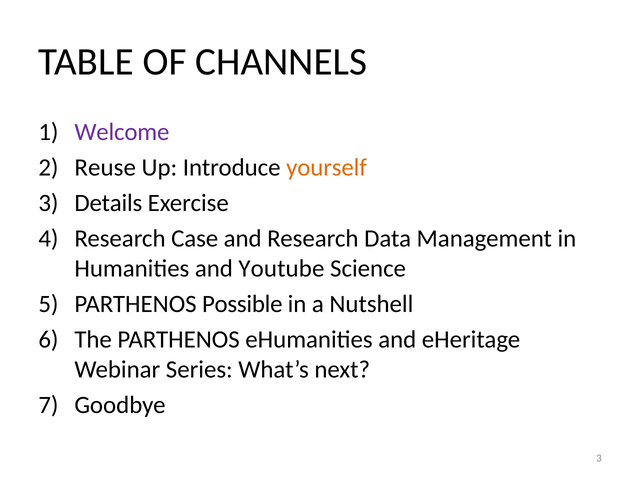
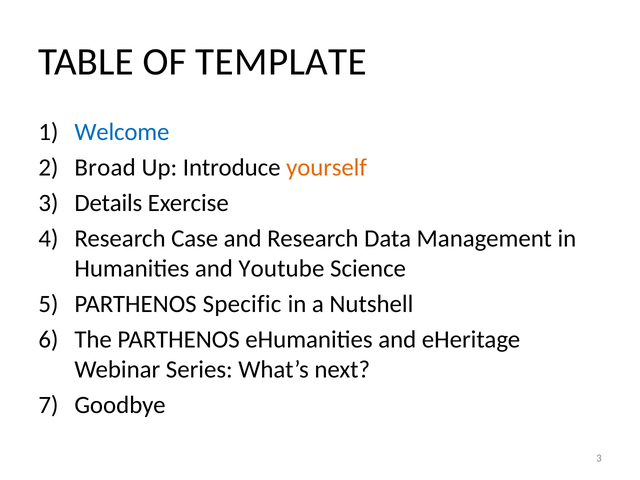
CHANNELS: CHANNELS -> TEMPLATE
Welcome colour: purple -> blue
Reuse: Reuse -> Broad
Possible: Possible -> Specific
